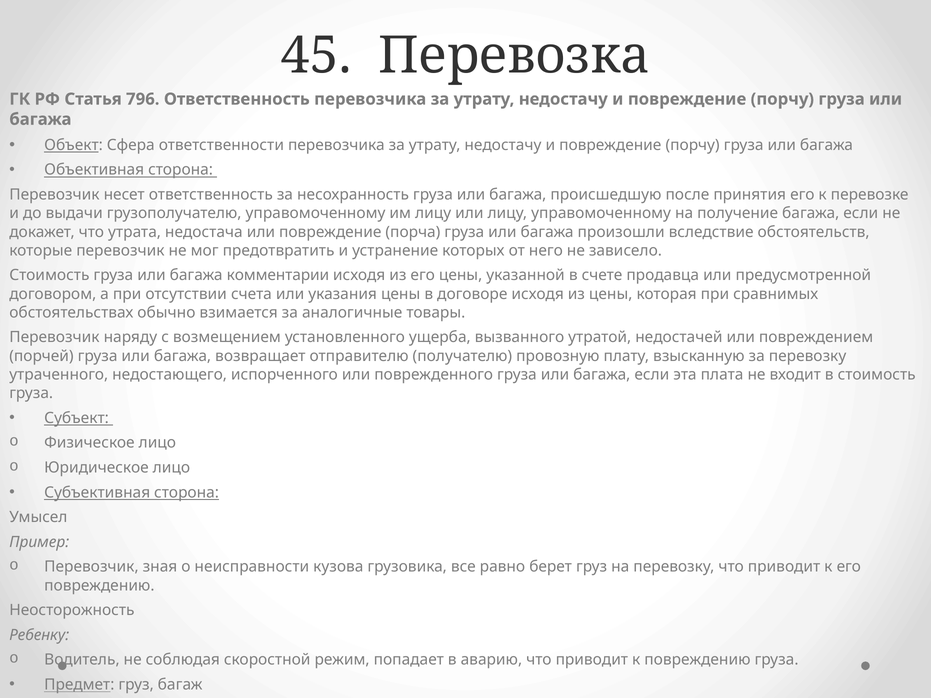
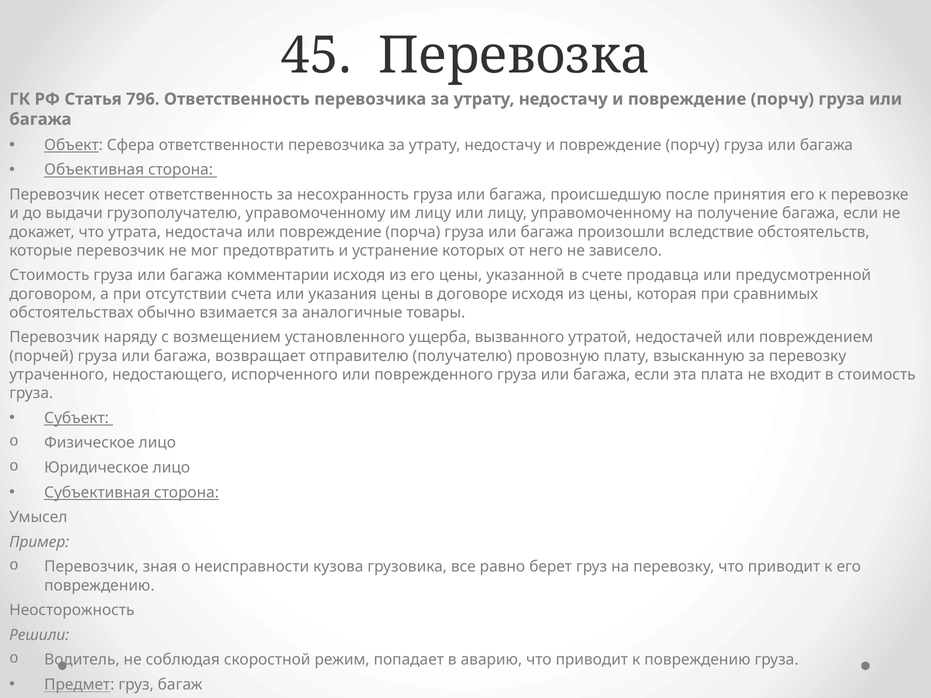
Ребенку: Ребенку -> Решили
